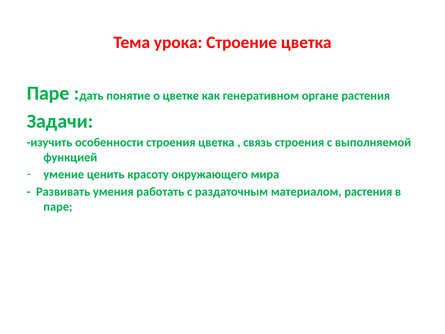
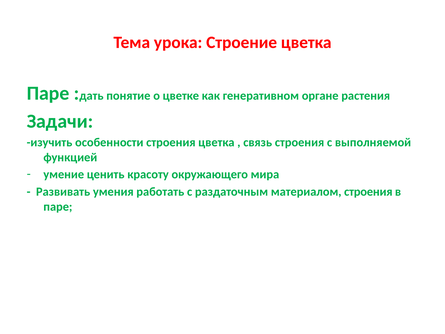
материалом растения: растения -> строения
